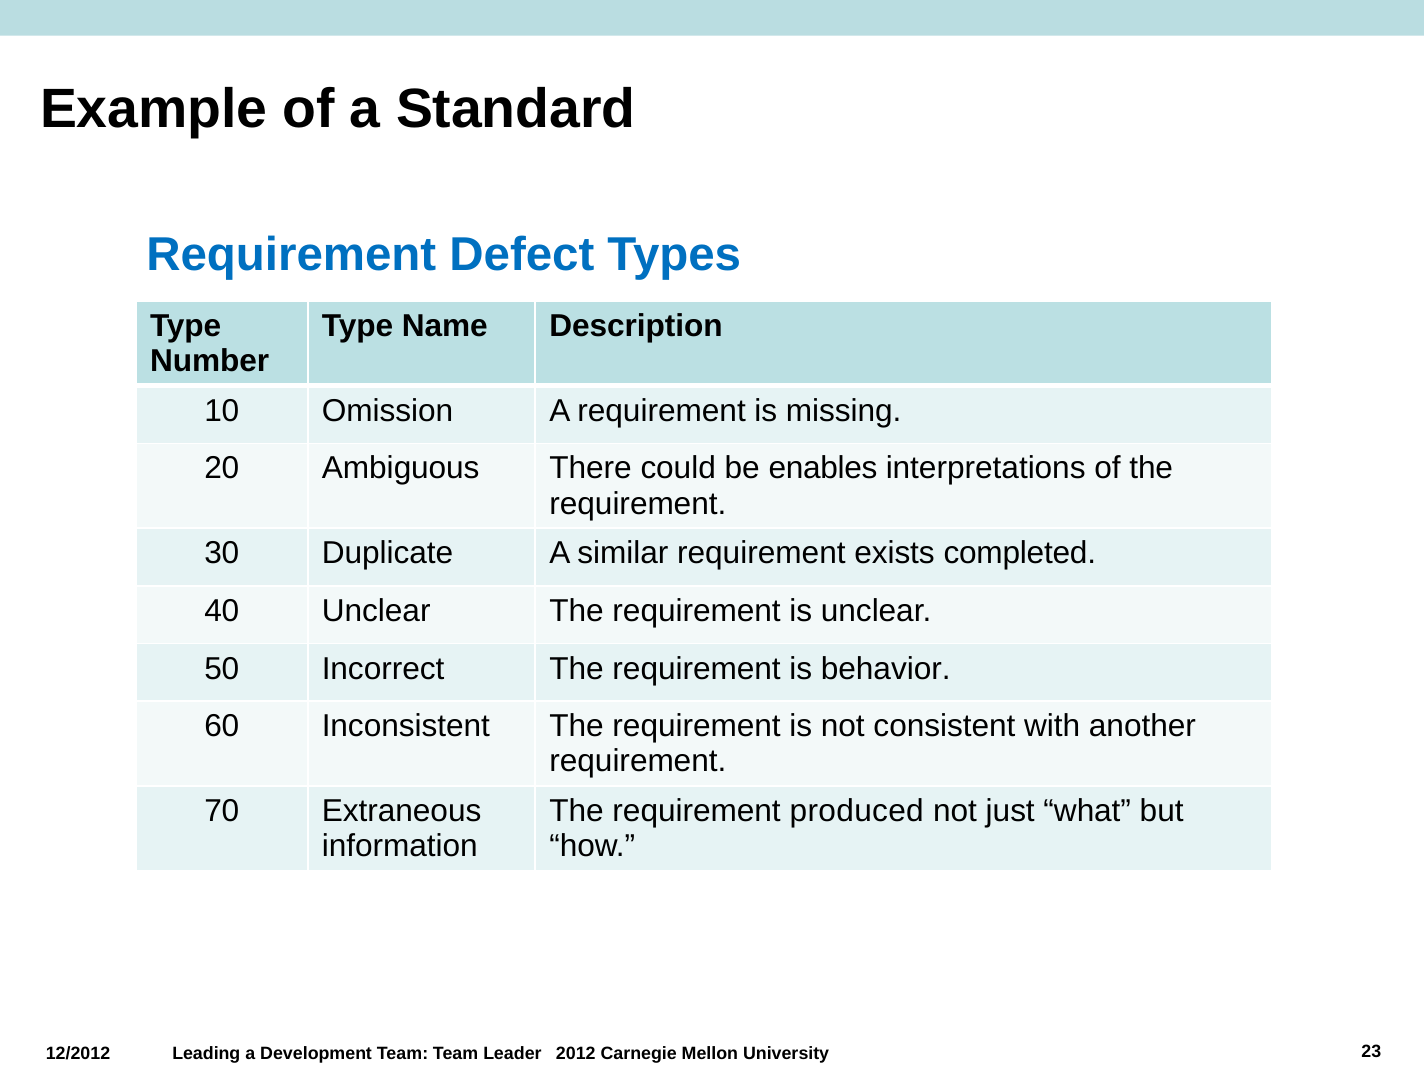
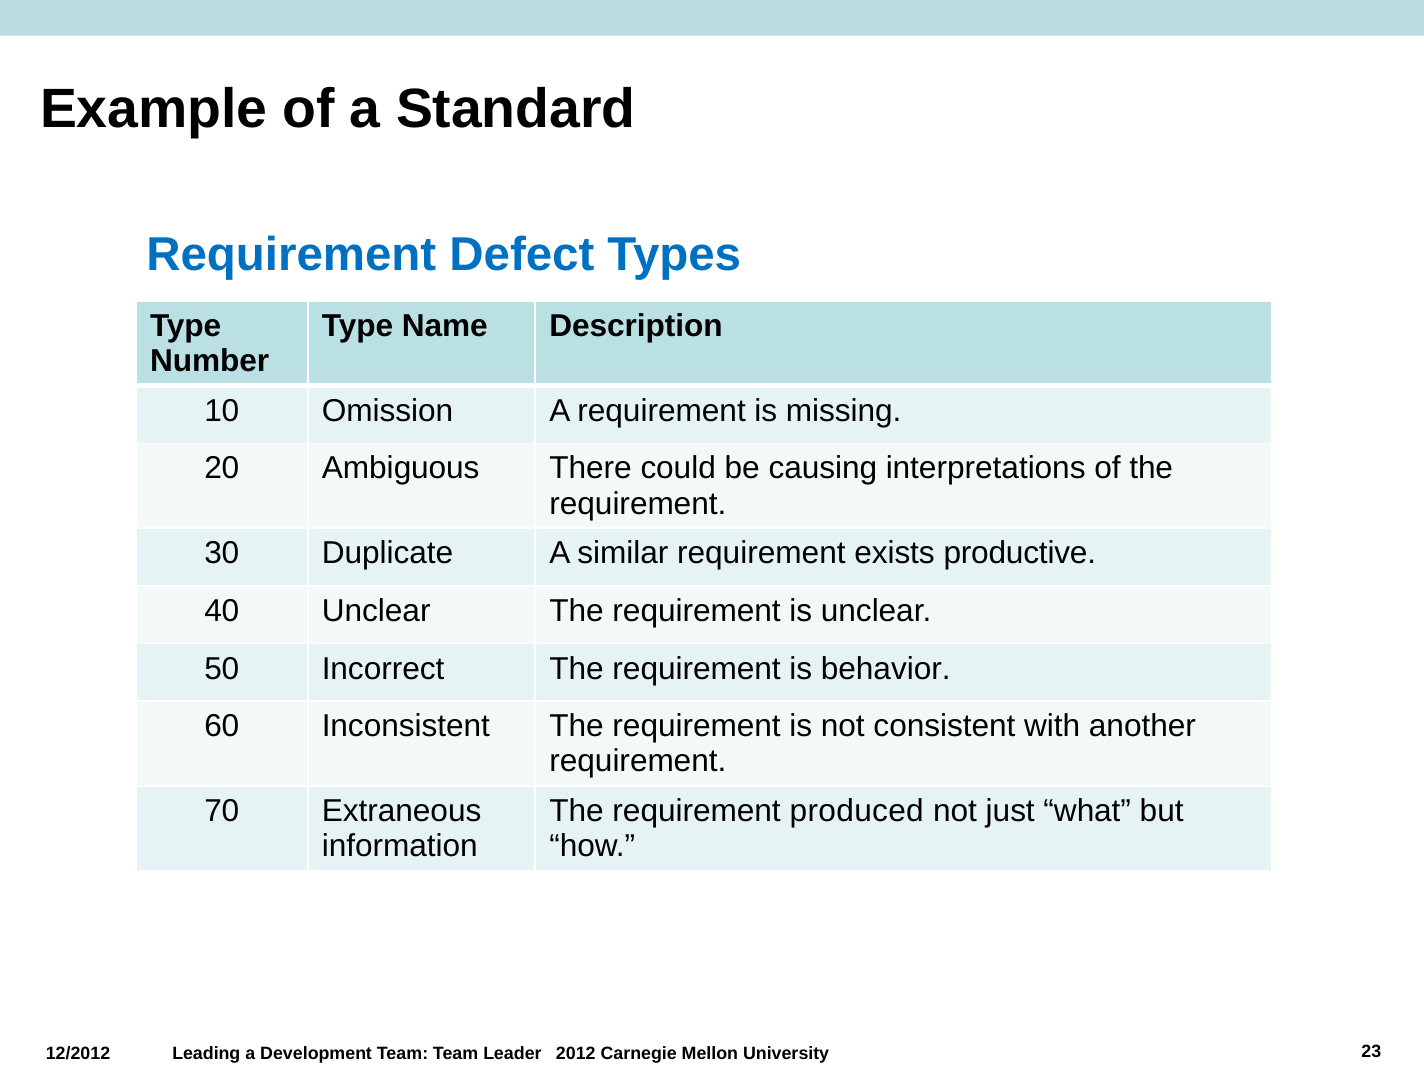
enables: enables -> causing
completed: completed -> productive
